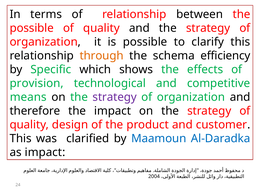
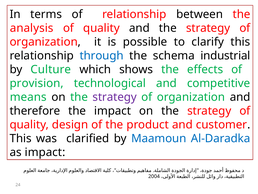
possible at (32, 28): possible -> analysis
through colour: orange -> blue
efficiency: efficiency -> industrial
Specific: Specific -> Culture
